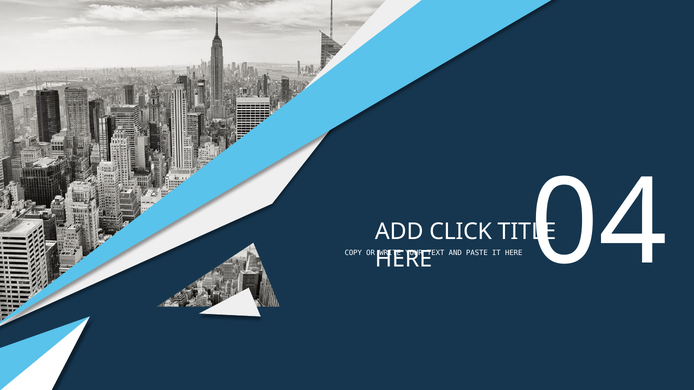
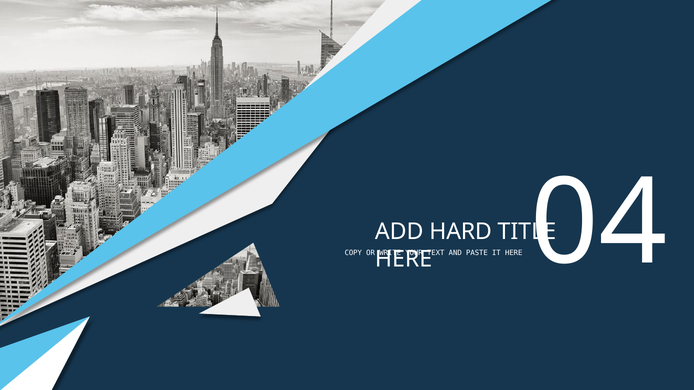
CLICK: CLICK -> HARD
